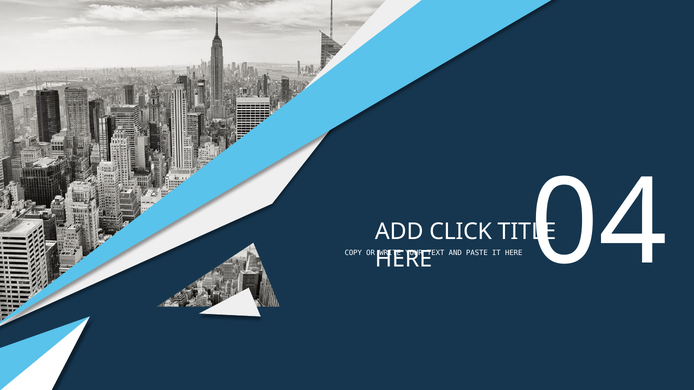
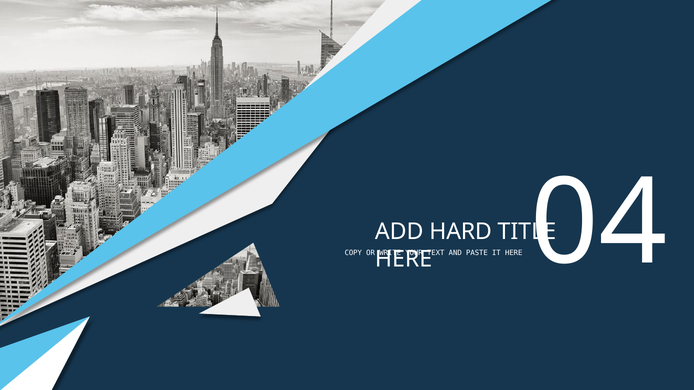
CLICK: CLICK -> HARD
